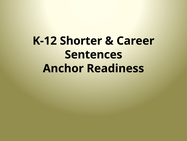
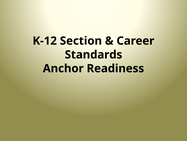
Shorter: Shorter -> Section
Sentences: Sentences -> Standards
